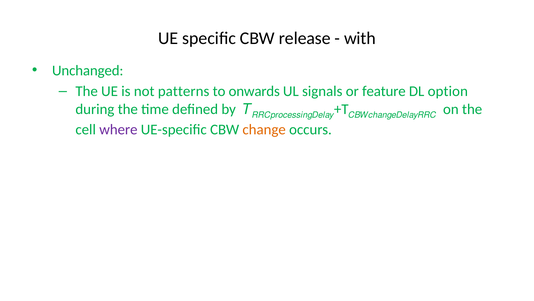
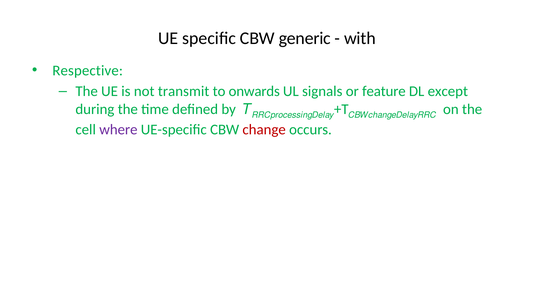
release: release -> generic
Unchanged: Unchanged -> Respective
patterns: patterns -> transmit
option: option -> except
change colour: orange -> red
